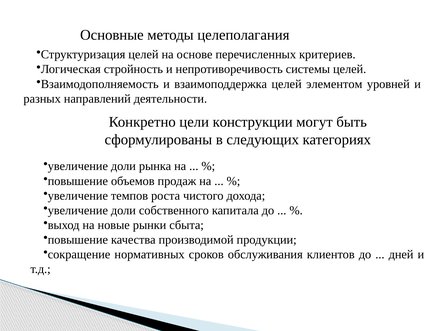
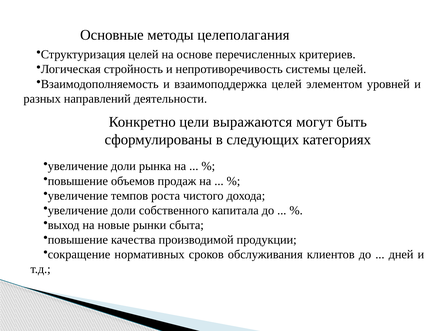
конструкции: конструкции -> выражаются
